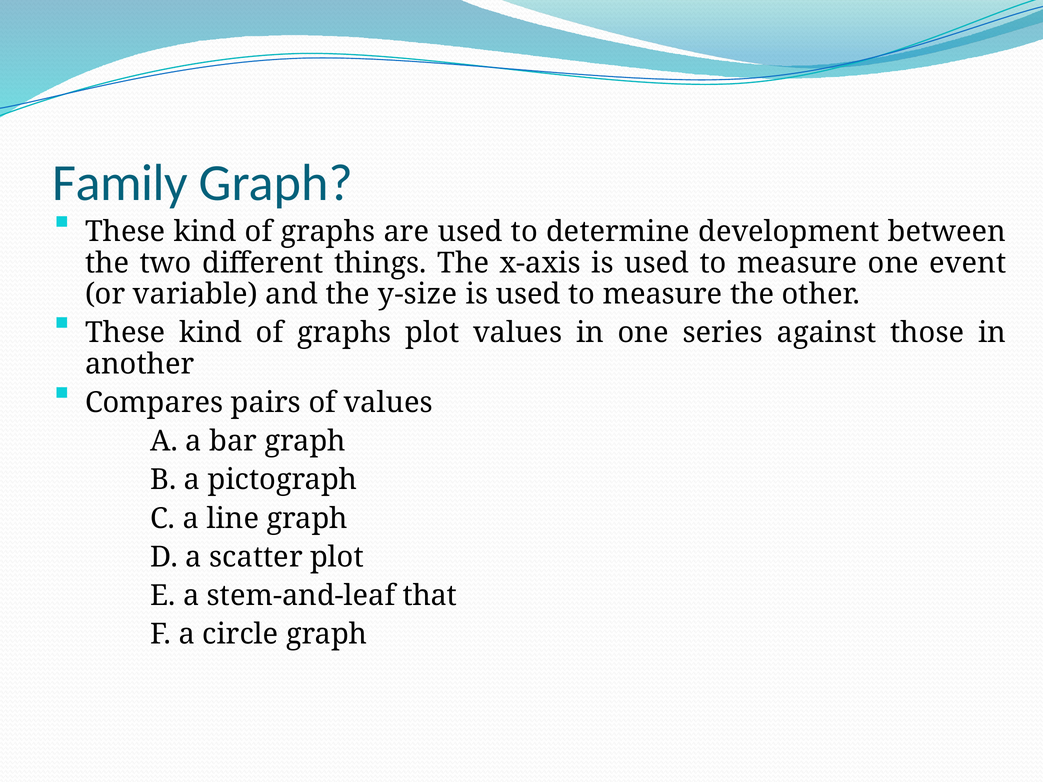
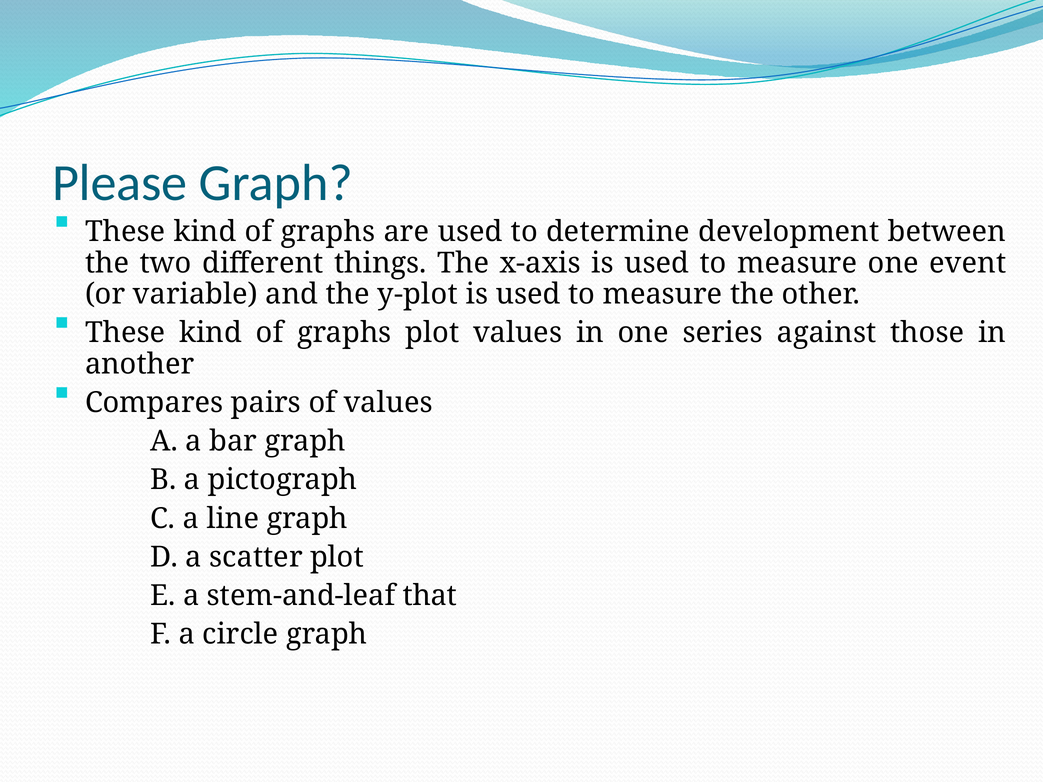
Family: Family -> Please
y-size: y-size -> y-plot
